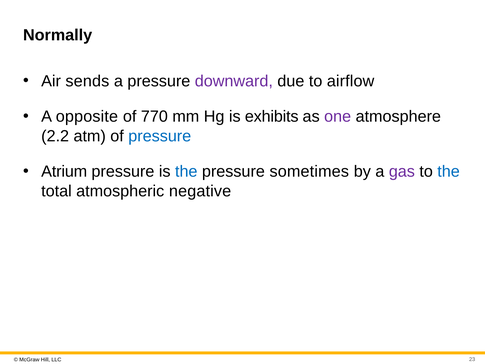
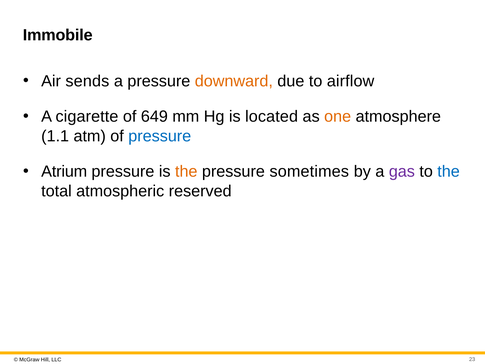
Normally: Normally -> Immobile
downward colour: purple -> orange
opposite: opposite -> cigarette
770: 770 -> 649
exhibits: exhibits -> located
one colour: purple -> orange
2.2: 2.2 -> 1.1
the at (186, 171) colour: blue -> orange
negative: negative -> reserved
